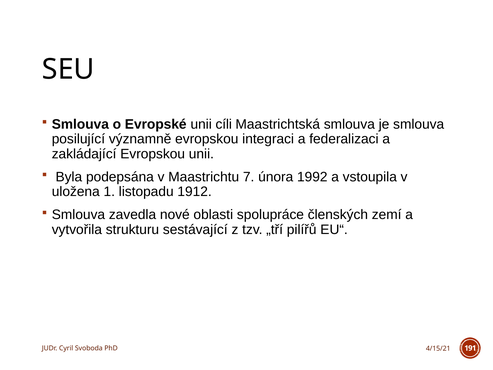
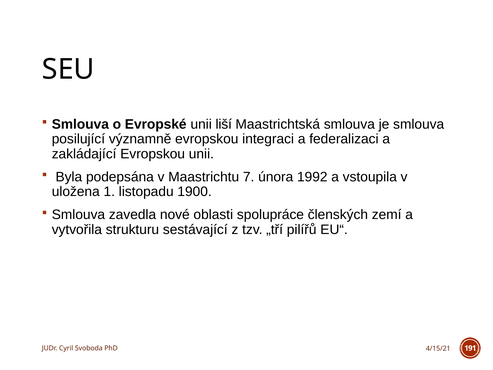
cíli: cíli -> liší
1912: 1912 -> 1900
